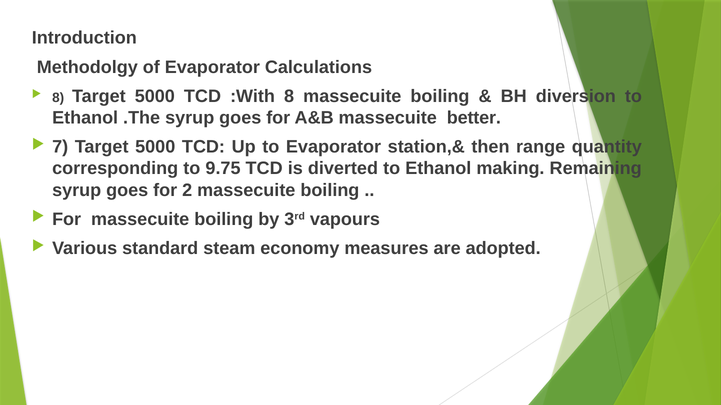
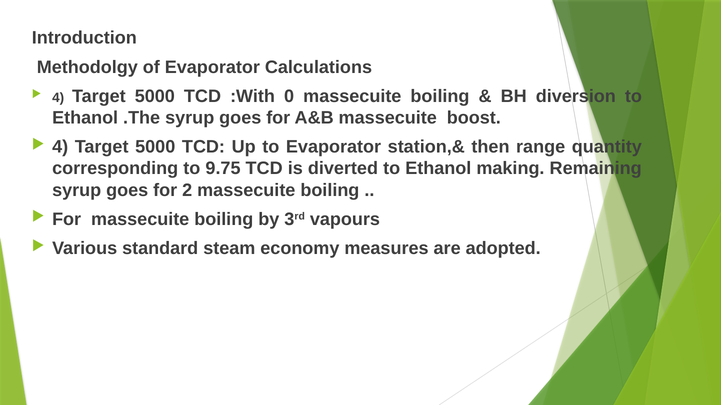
8 at (58, 98): 8 -> 4
:With 8: 8 -> 0
better: better -> boost
7 at (60, 147): 7 -> 4
